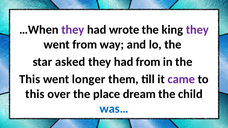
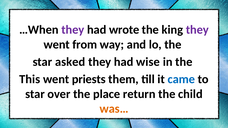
had from: from -> wise
longer: longer -> priests
came colour: purple -> blue
this at (35, 94): this -> star
dream: dream -> return
was… colour: blue -> orange
